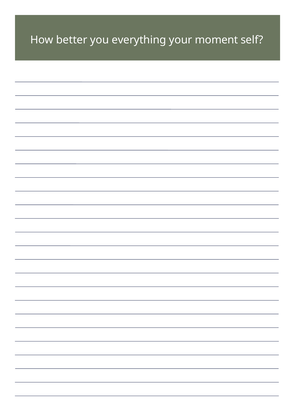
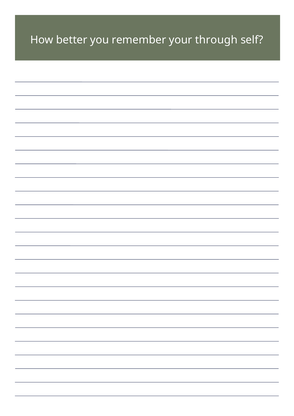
everything: everything -> remember
moment: moment -> through
